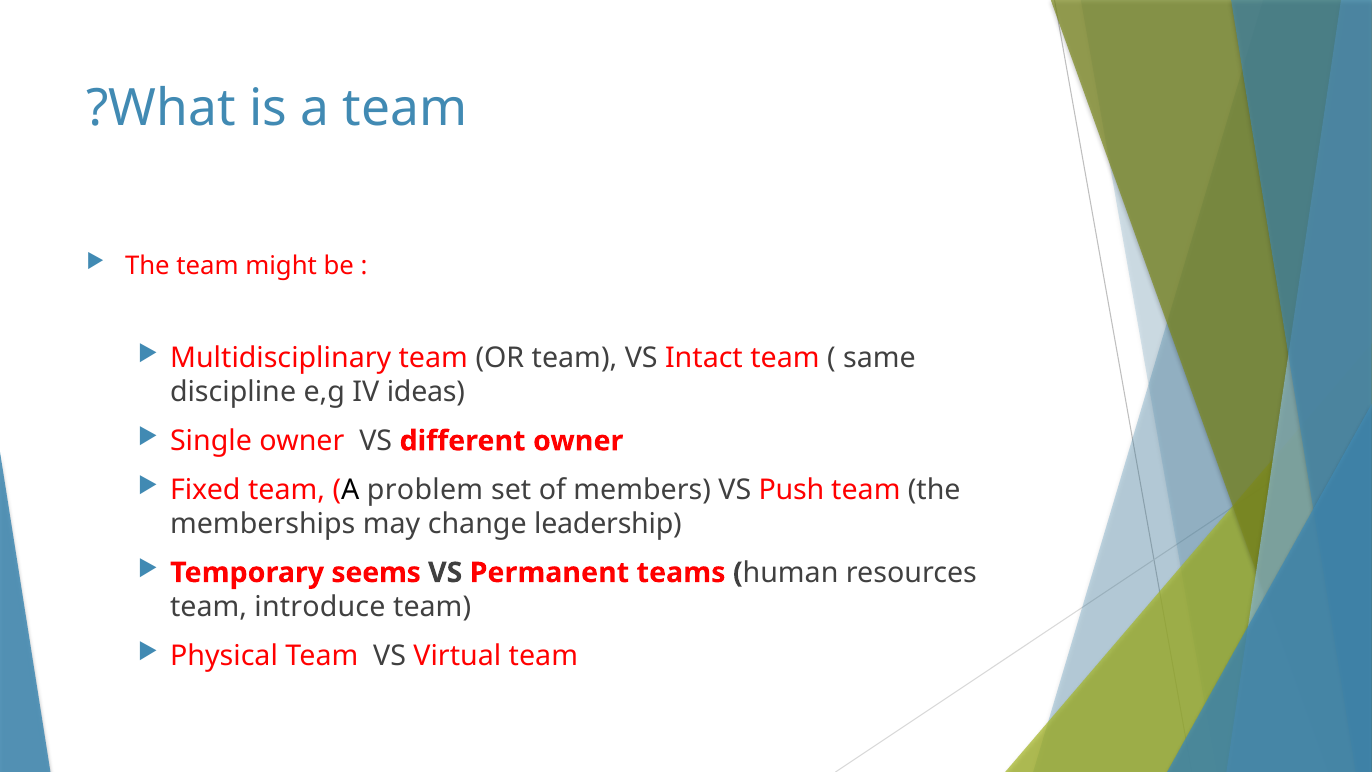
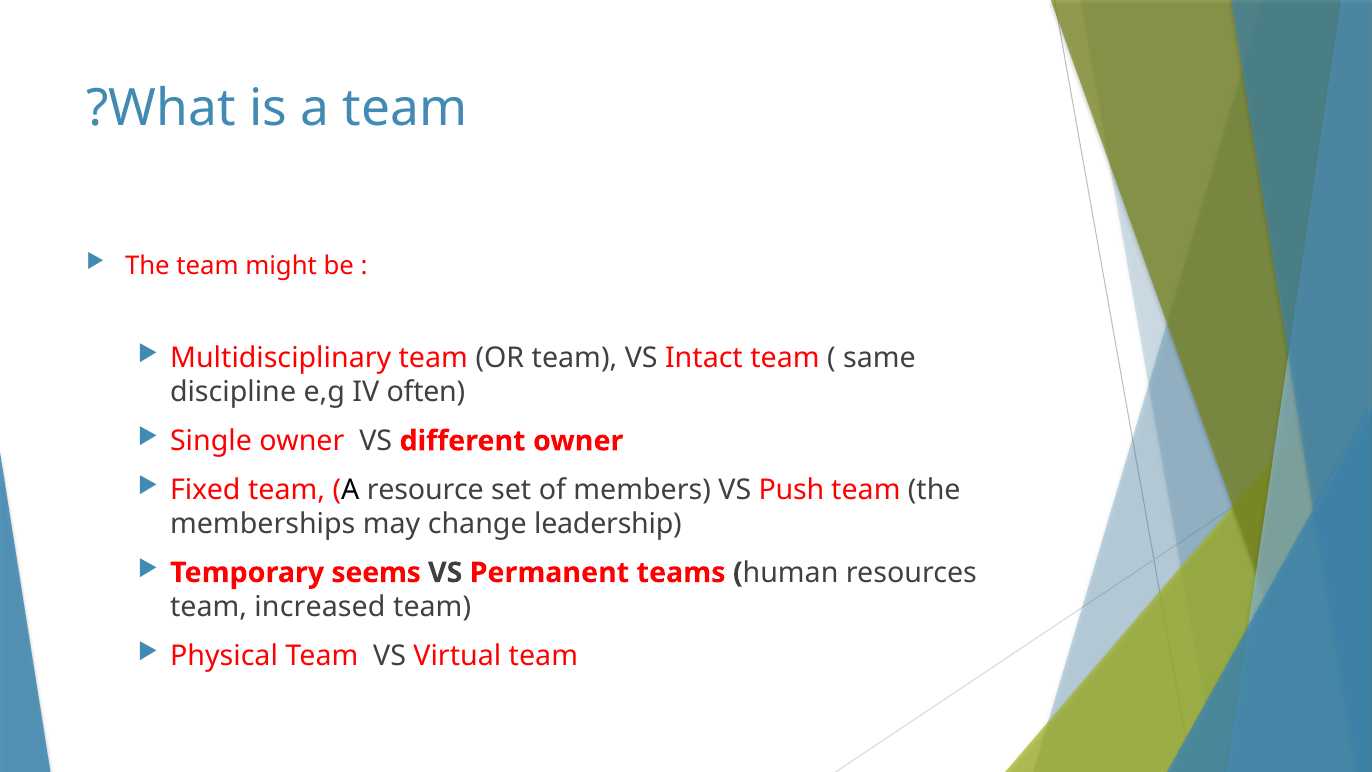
ideas: ideas -> often
problem: problem -> resource
introduce: introduce -> increased
